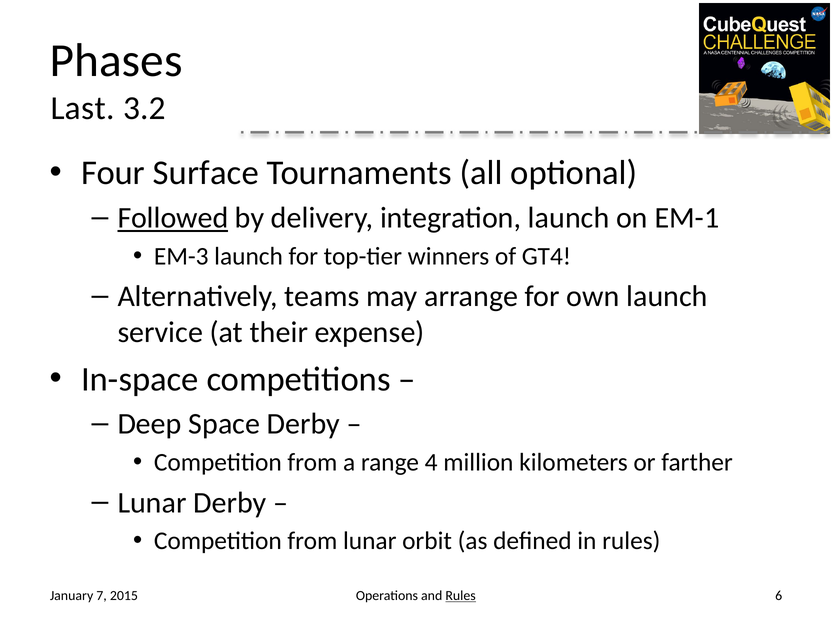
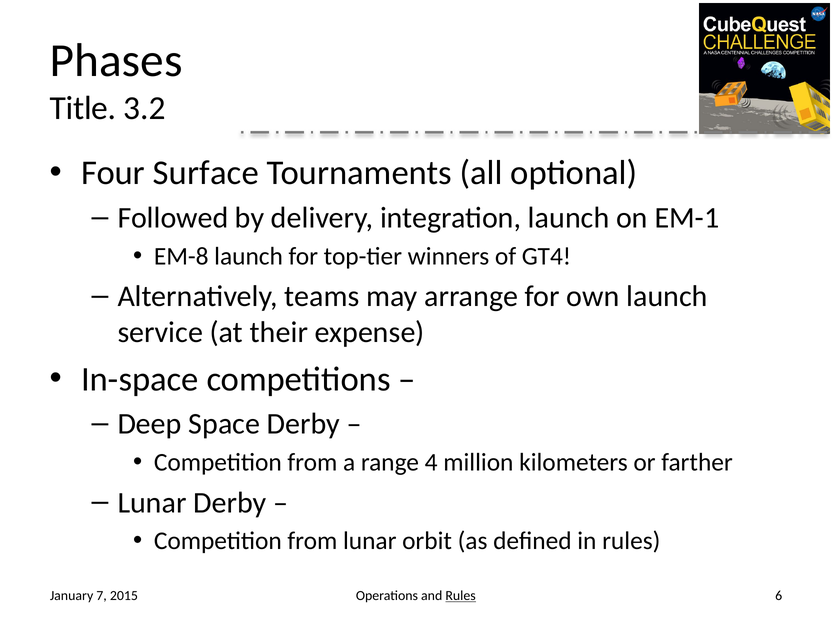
Last: Last -> Title
Followed underline: present -> none
EM-3: EM-3 -> EM-8
